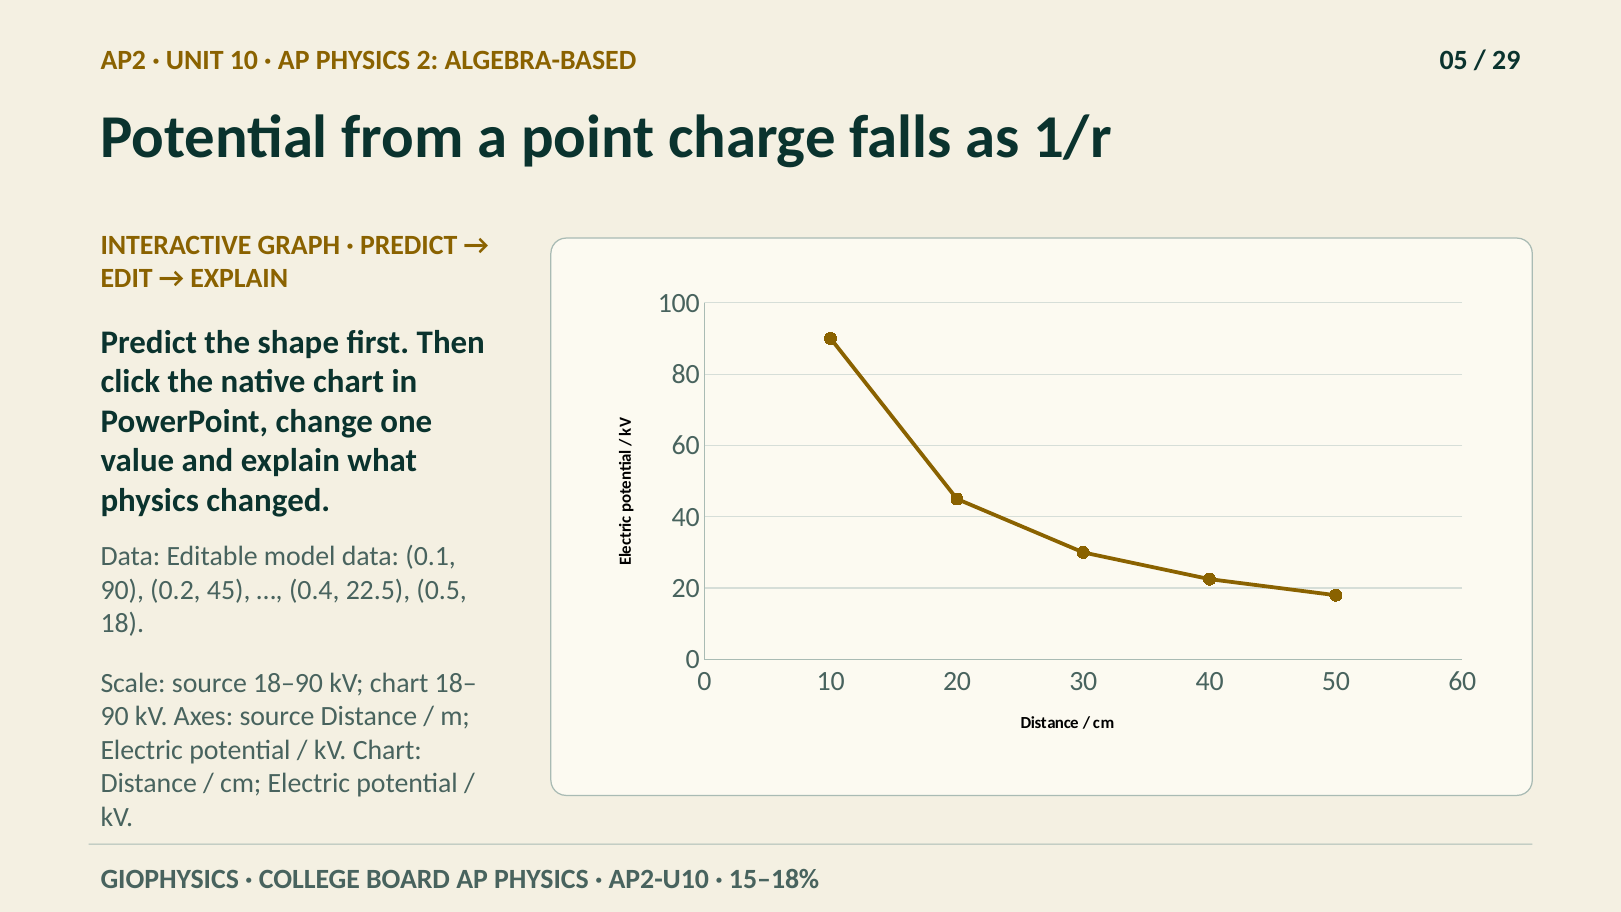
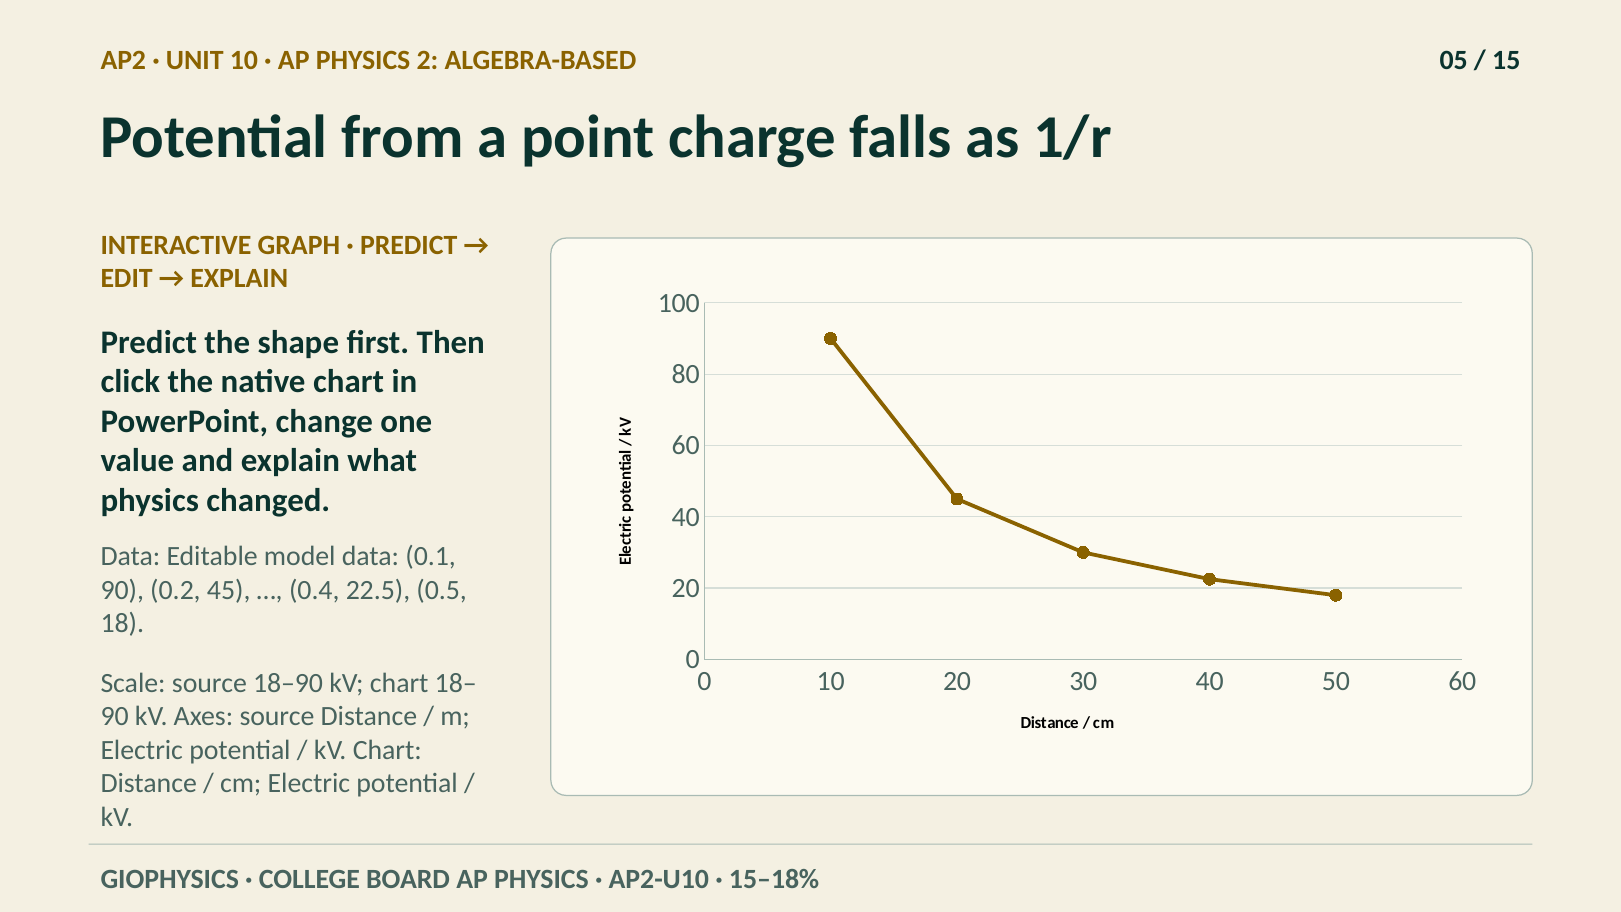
29: 29 -> 15
